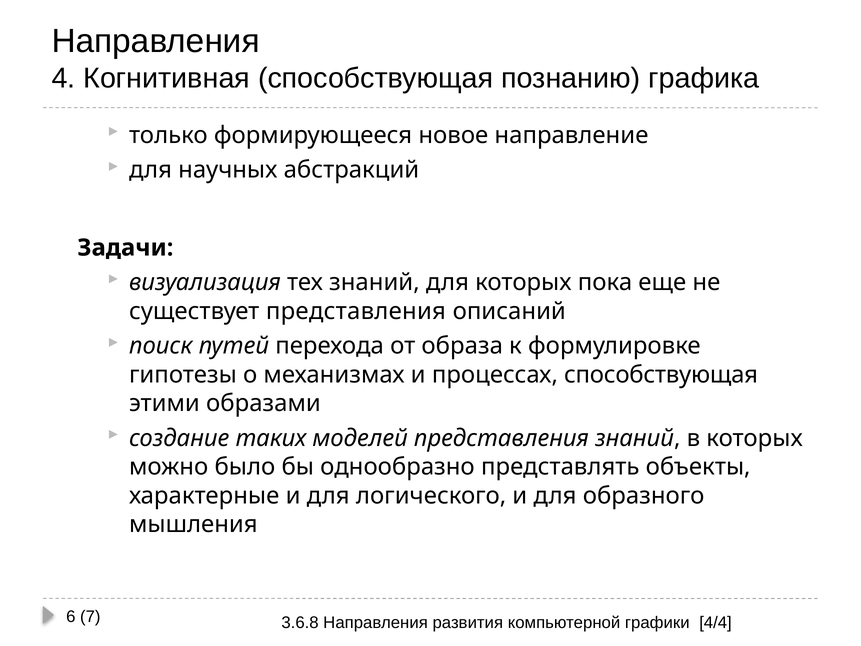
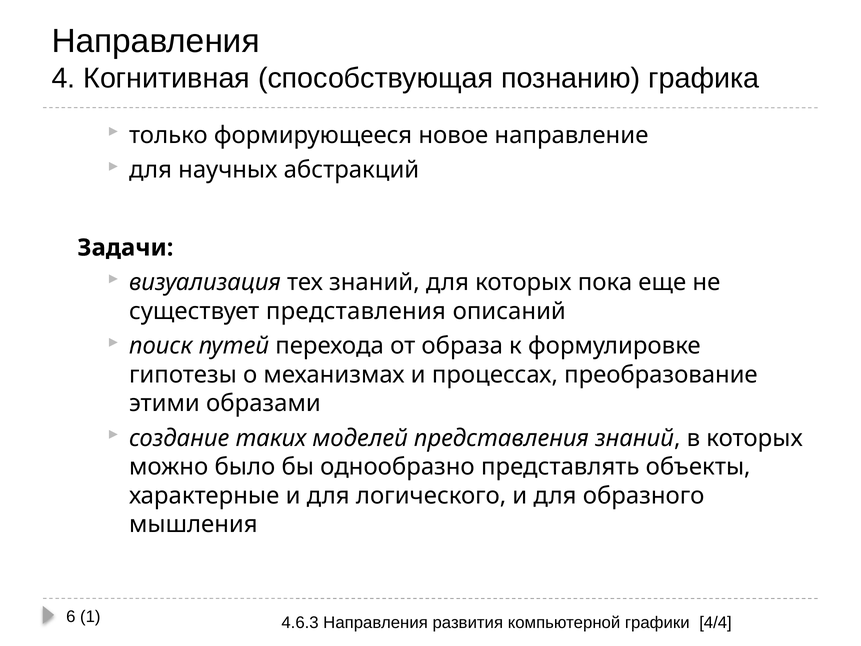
процессах способствующая: способствующая -> преобразование
7: 7 -> 1
3.6.8: 3.6.8 -> 4.6.3
